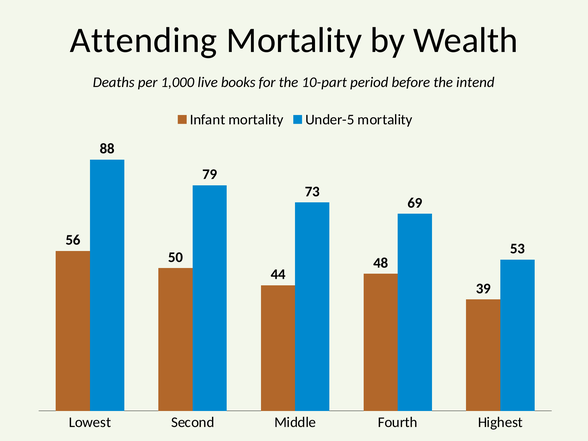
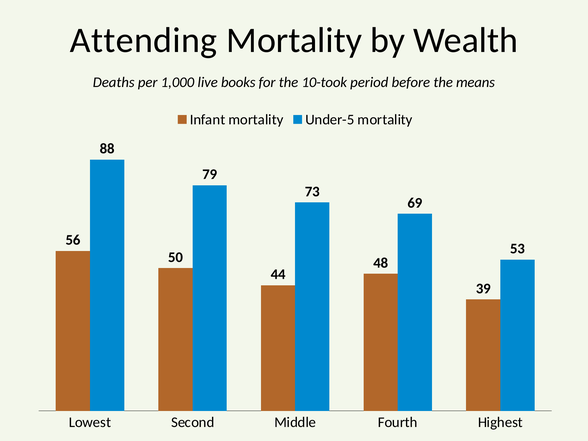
10-part: 10-part -> 10-took
intend: intend -> means
